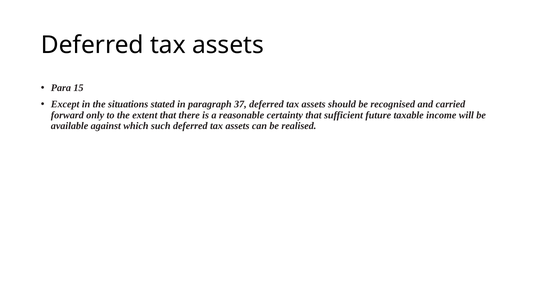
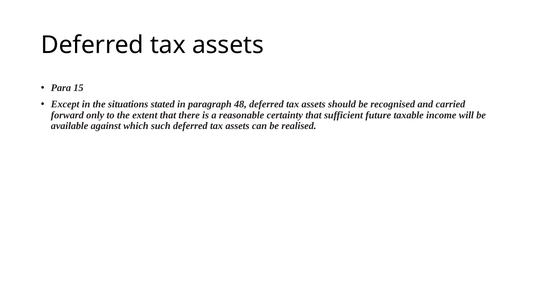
37: 37 -> 48
